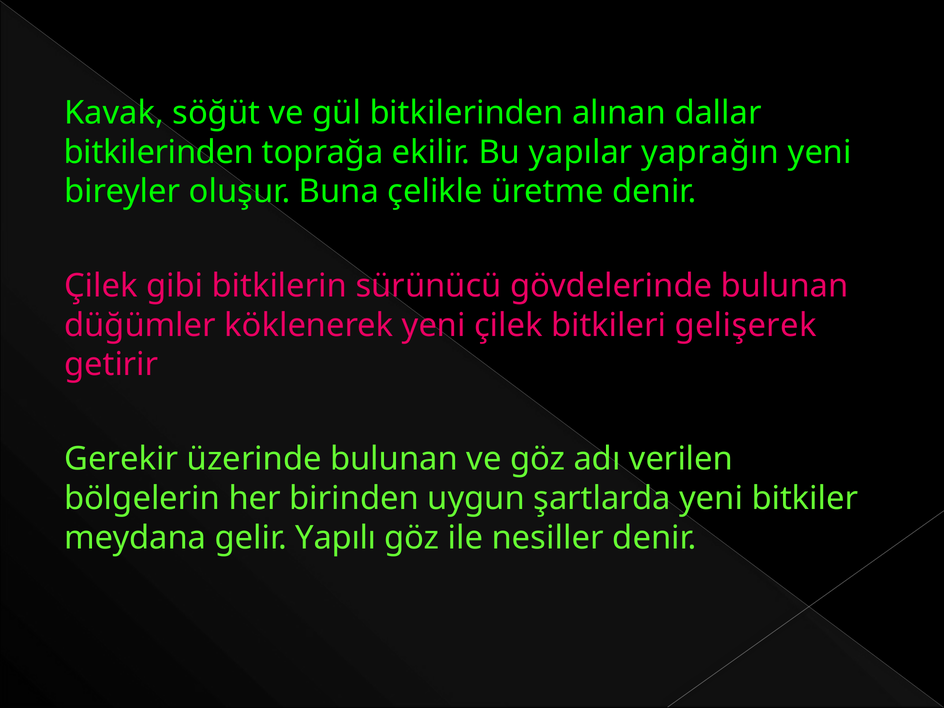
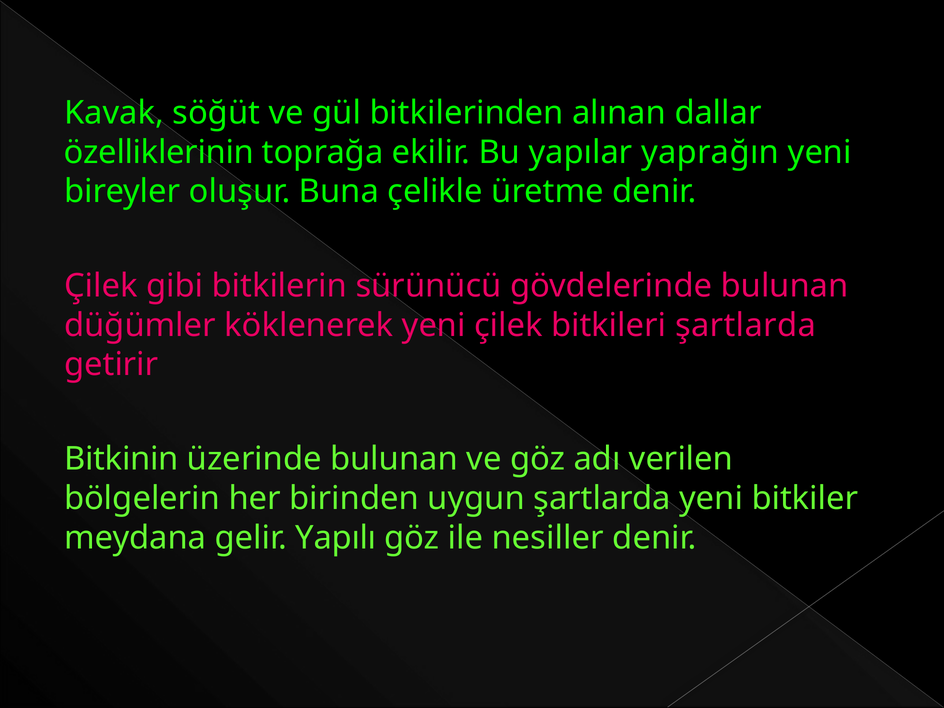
bitkilerinden at (159, 152): bitkilerinden -> özelliklerinin
bitkileri gelişerek: gelişerek -> şartlarda
Gerekir: Gerekir -> Bitkinin
